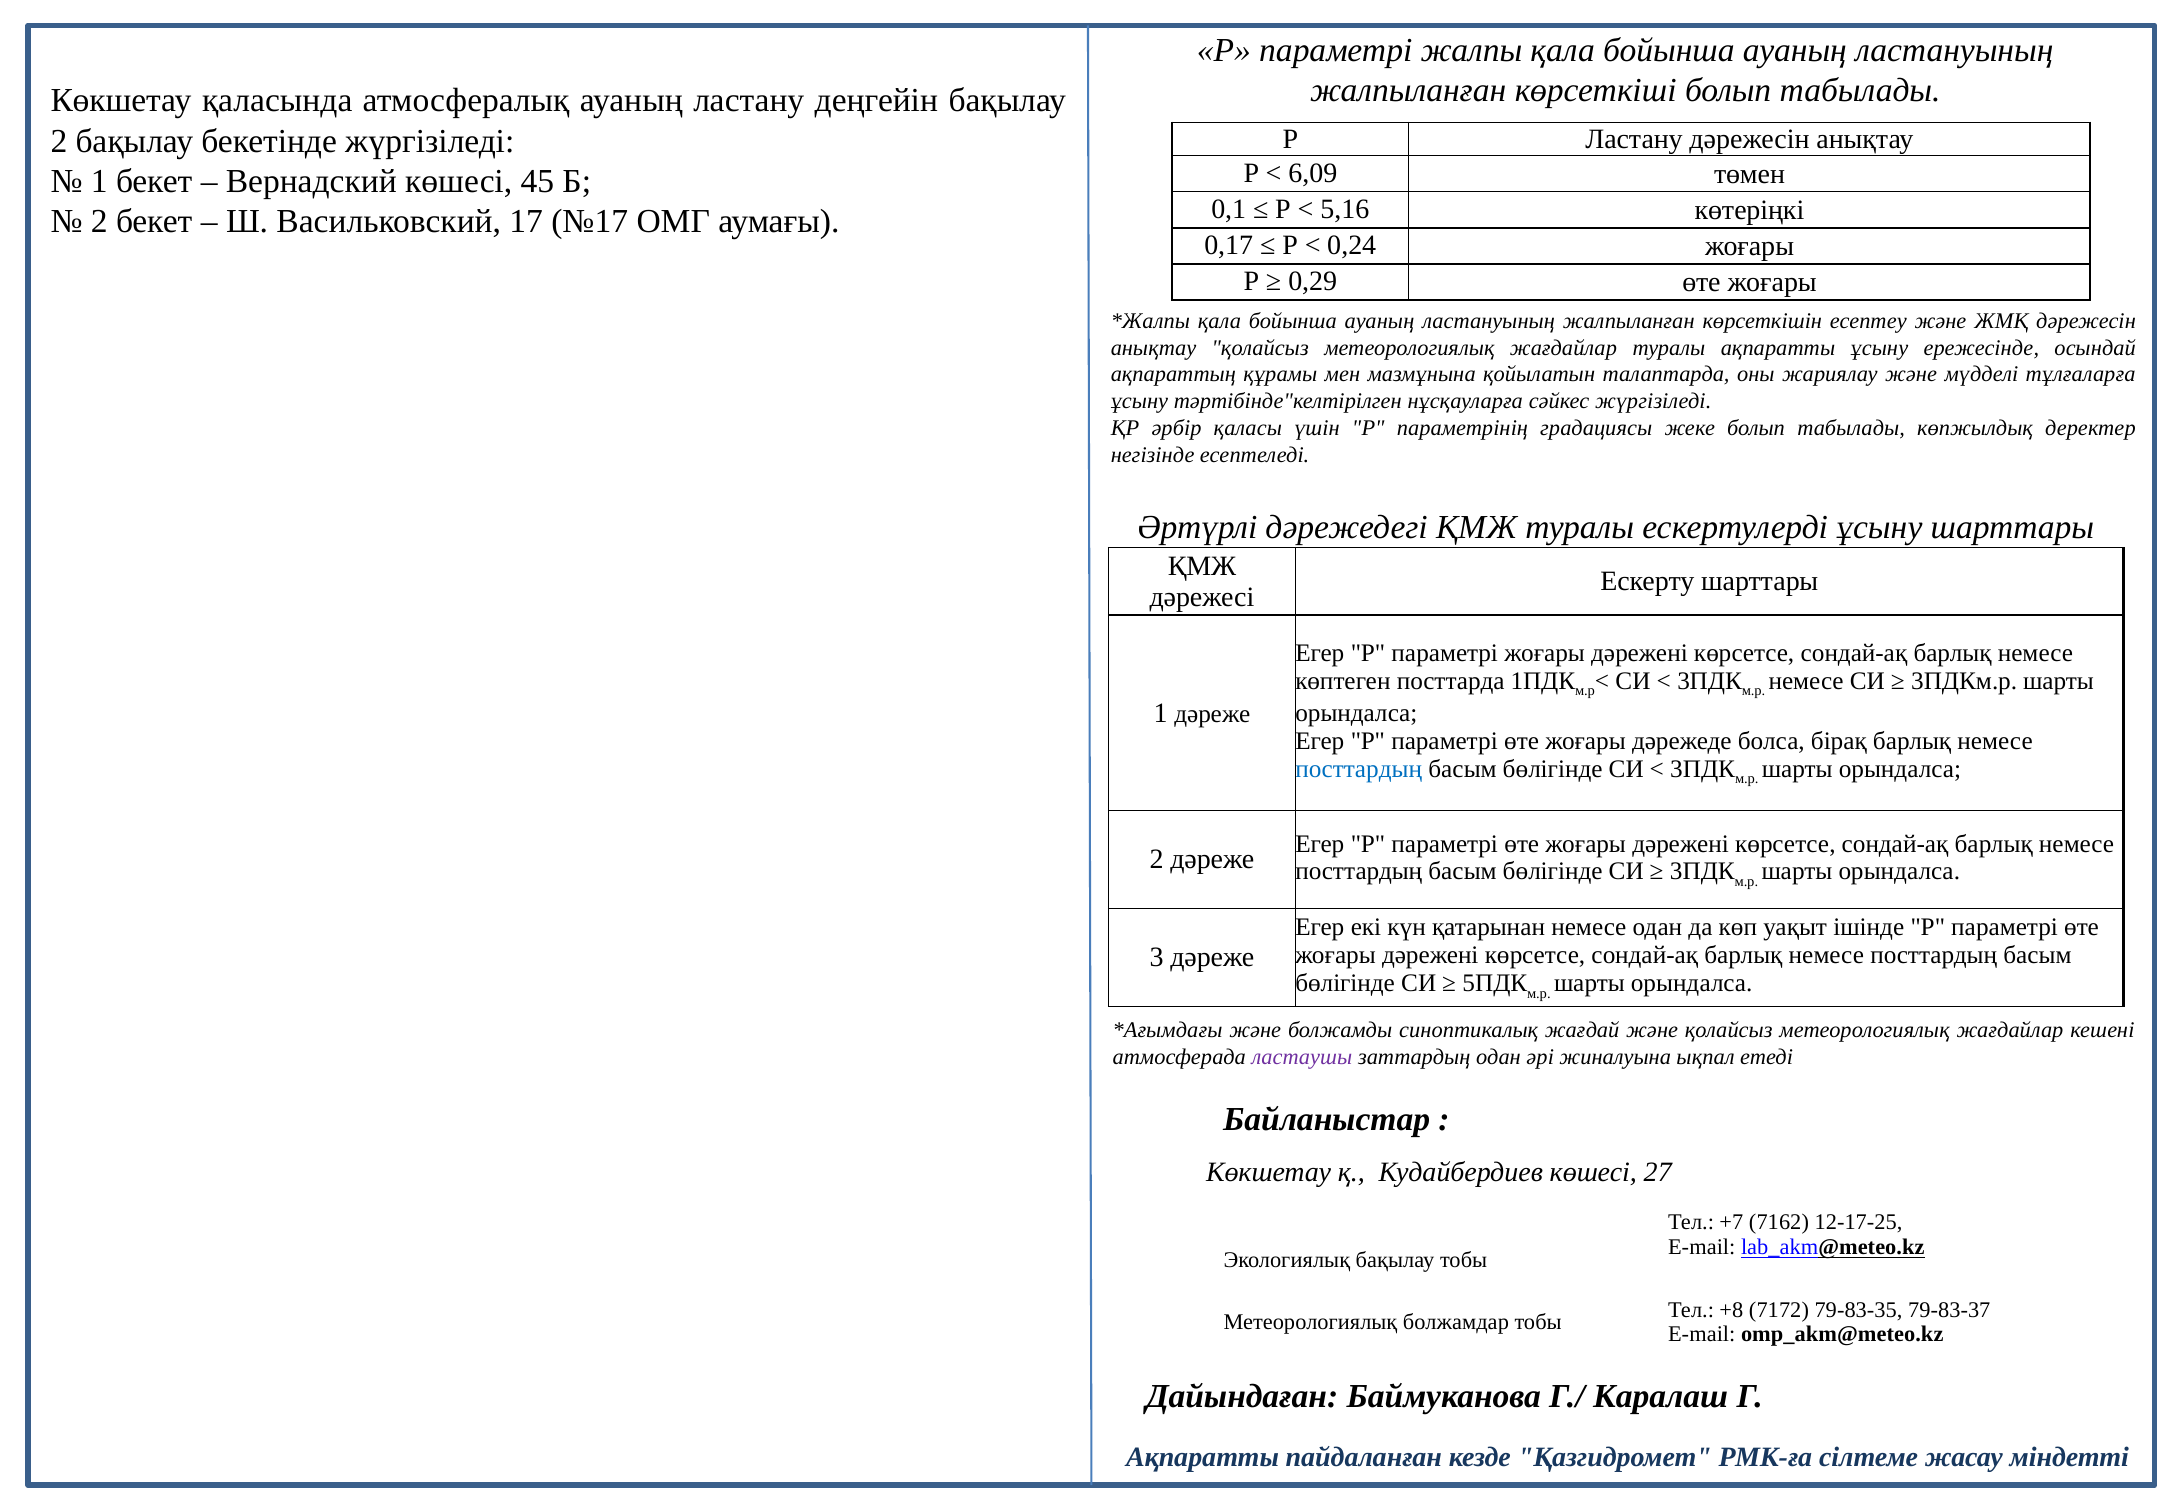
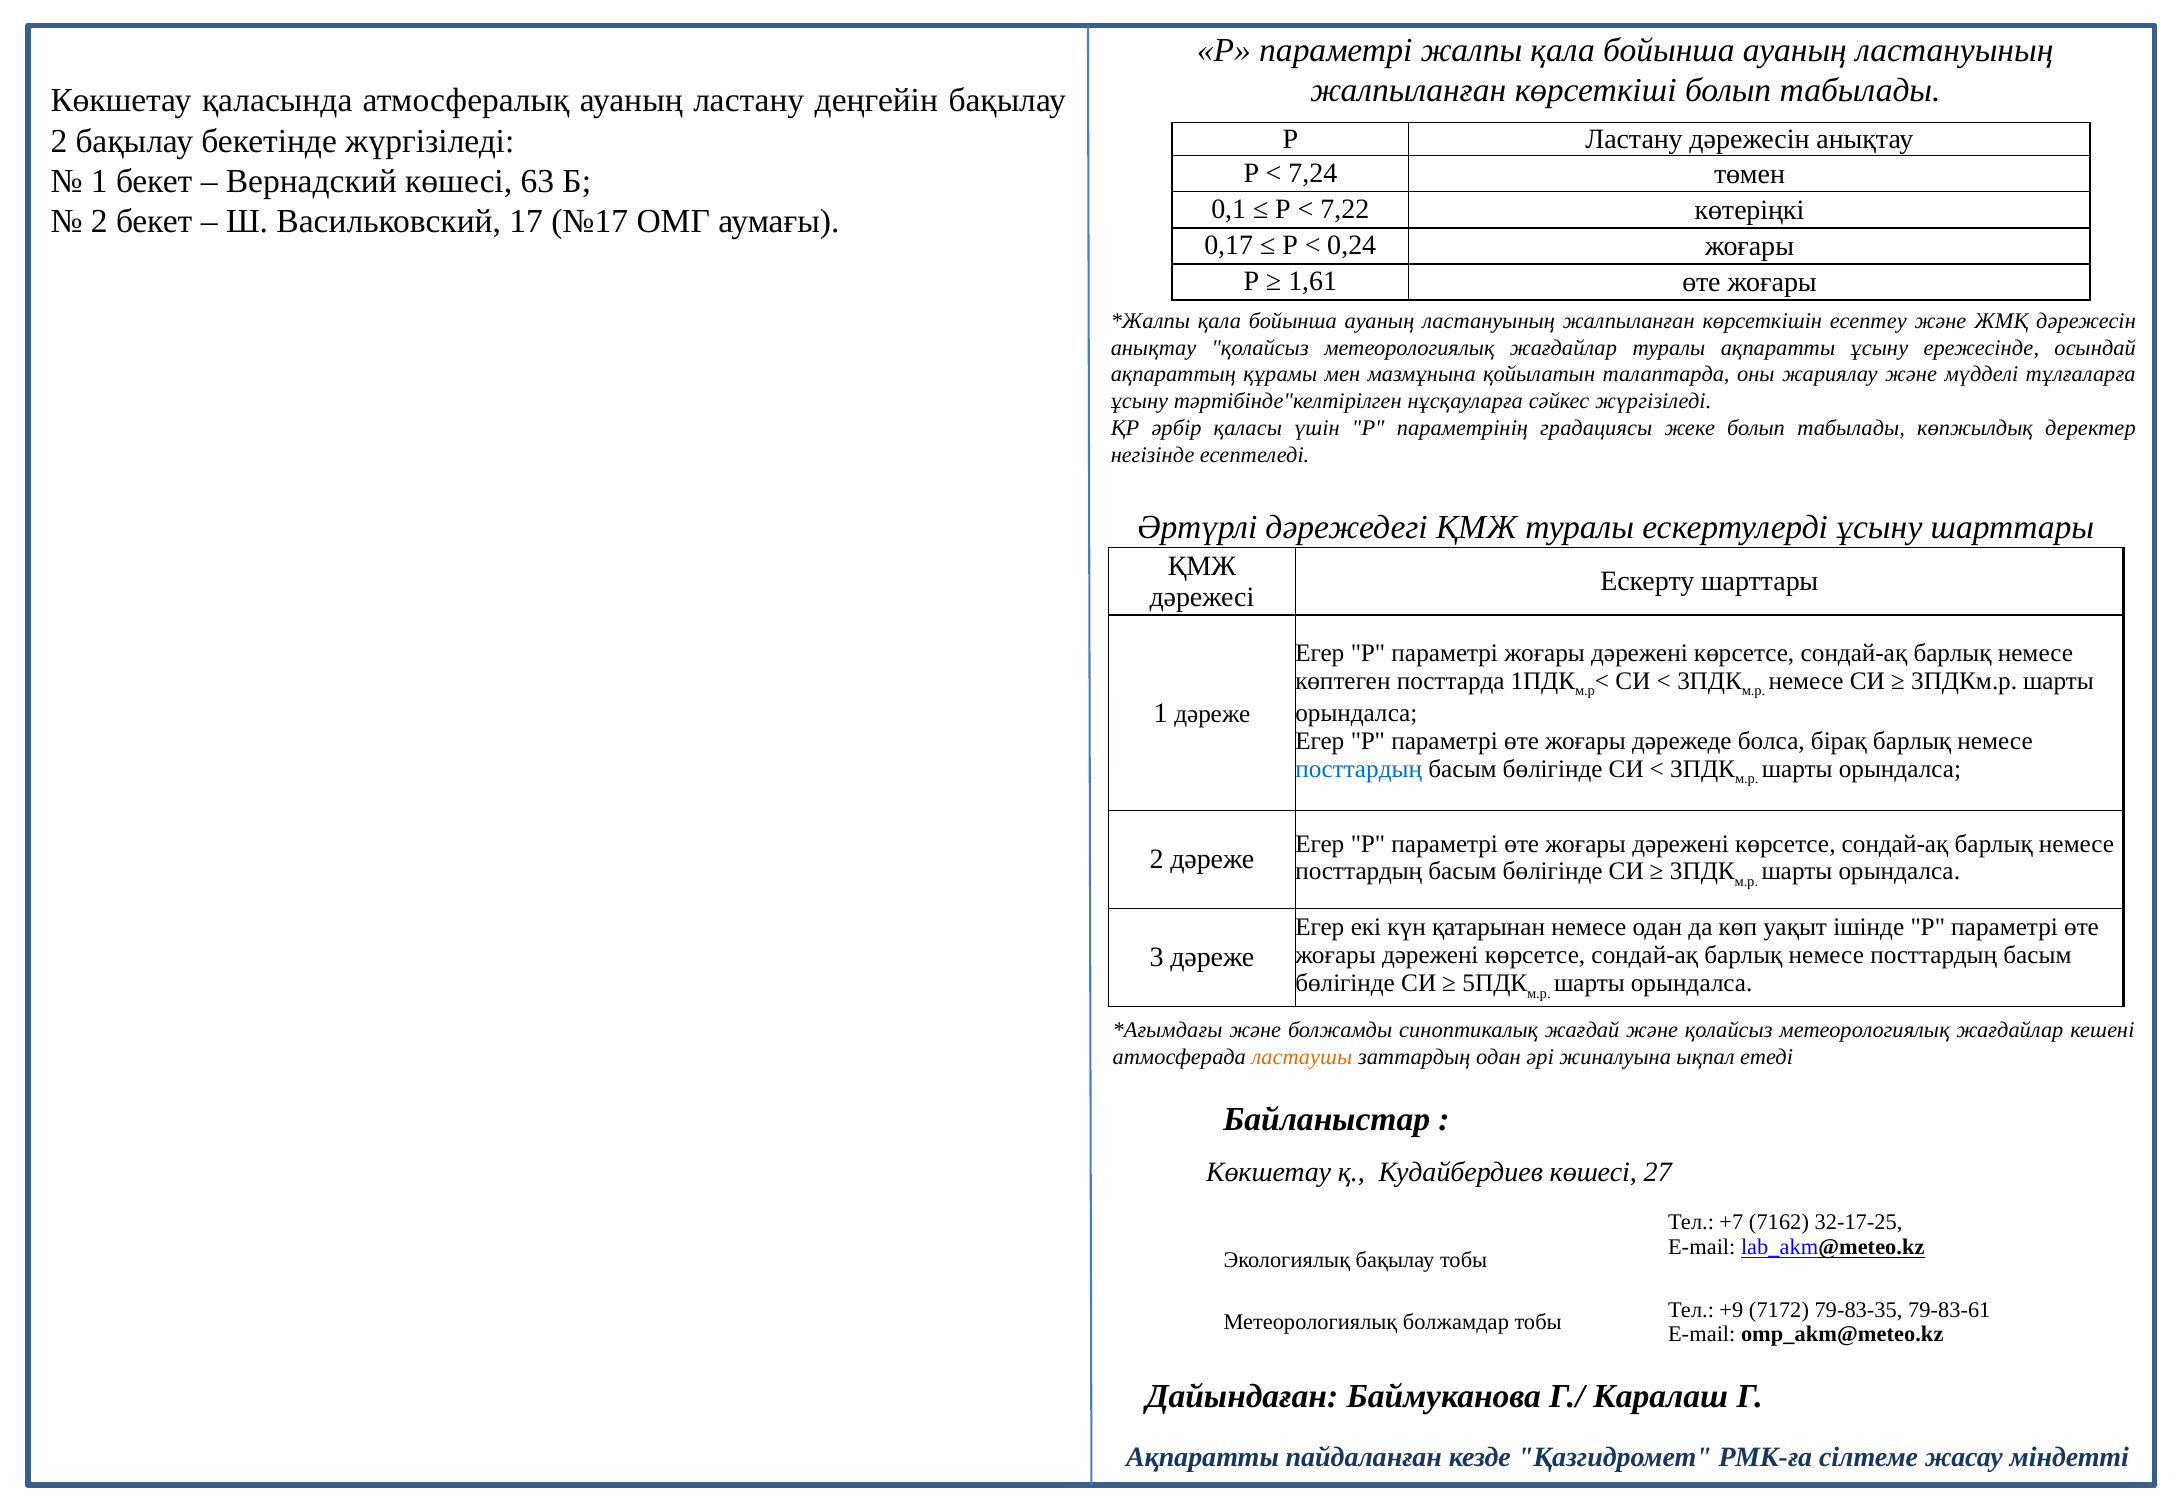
6,09: 6,09 -> 7,24
45: 45 -> 63
5,16: 5,16 -> 7,22
0,29: 0,29 -> 1,61
ластаушы colour: purple -> orange
12-17-25: 12-17-25 -> 32-17-25
+8: +8 -> +9
79-83-37: 79-83-37 -> 79-83-61
